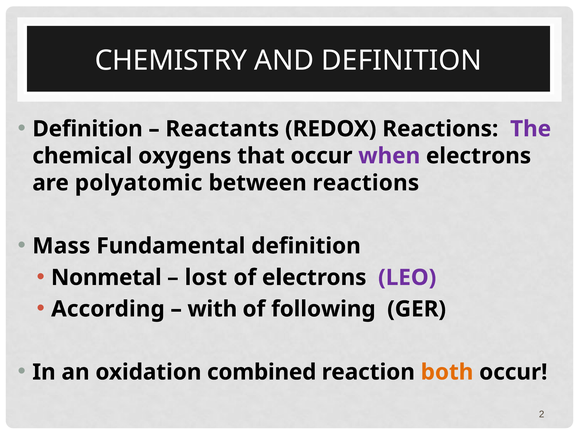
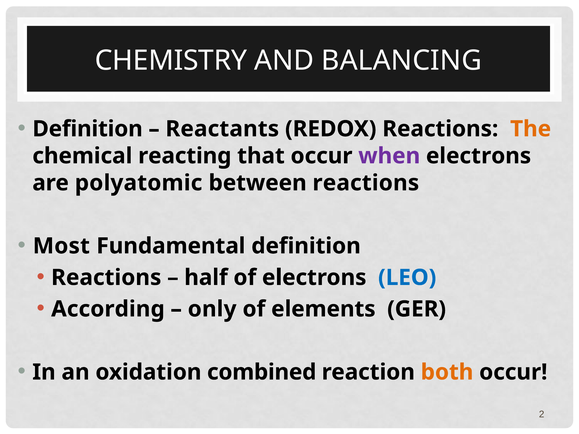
AND DEFINITION: DEFINITION -> BALANCING
The colour: purple -> orange
oxygens: oxygens -> reacting
Mass: Mass -> Most
Nonmetal at (106, 278): Nonmetal -> Reactions
lost: lost -> half
LEO colour: purple -> blue
with: with -> only
following: following -> elements
